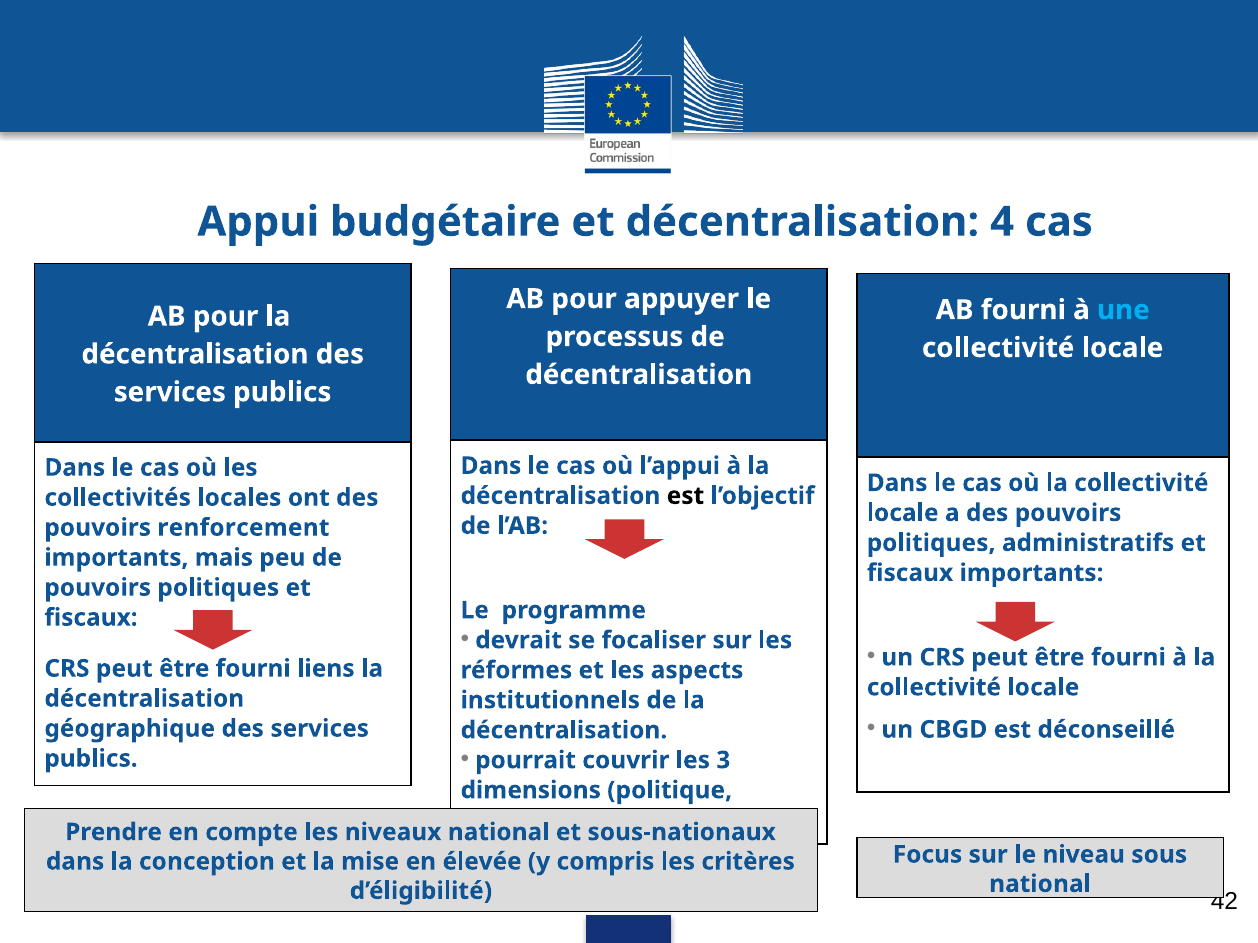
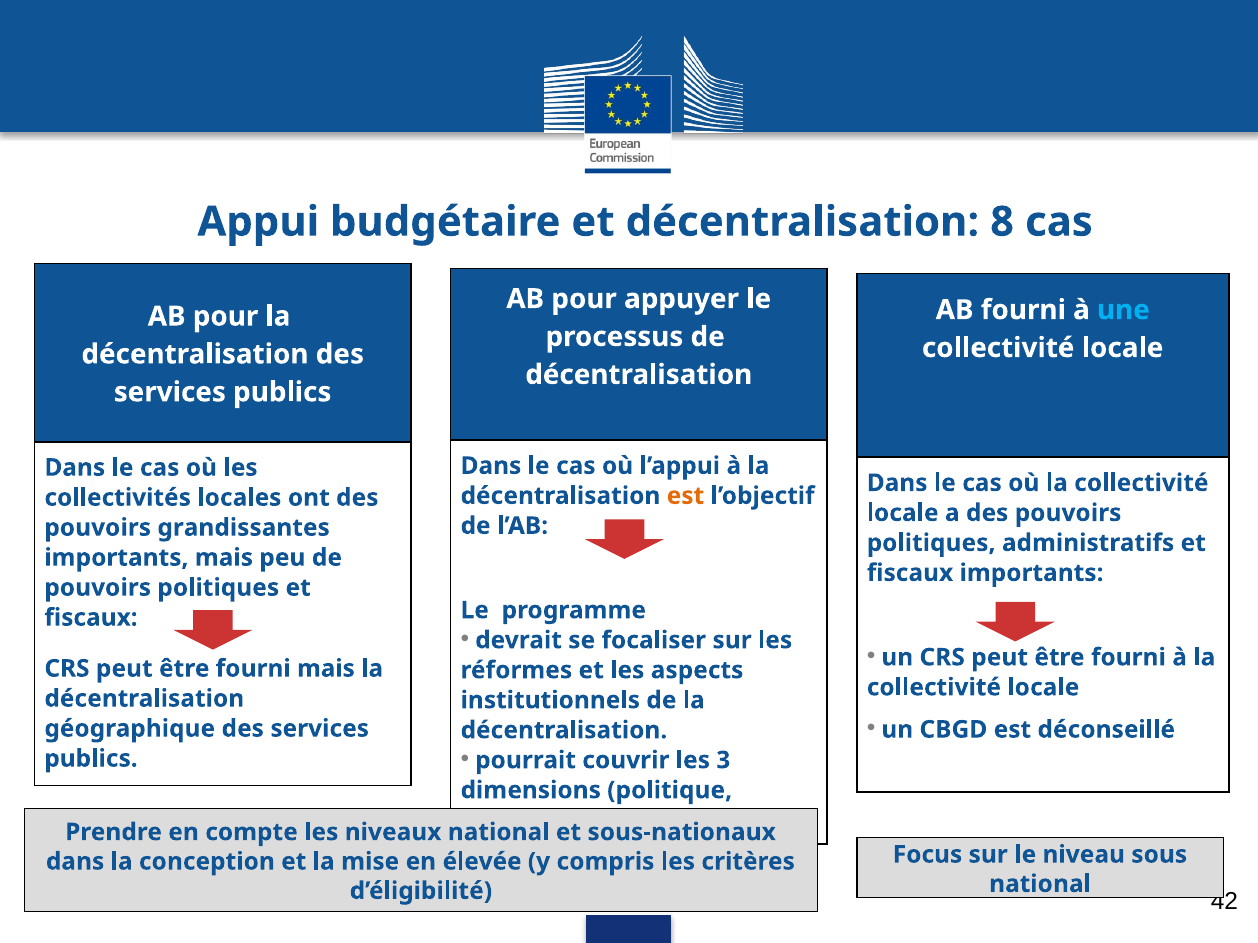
4: 4 -> 8
est at (685, 496) colour: black -> orange
renforcement: renforcement -> grandissantes
fourni liens: liens -> mais
